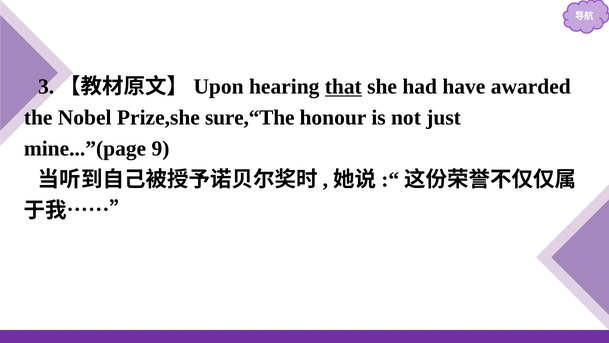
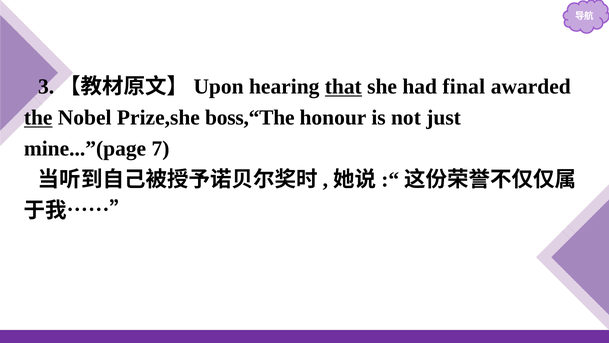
have: have -> final
the underline: none -> present
sure,“The: sure,“The -> boss,“The
9: 9 -> 7
